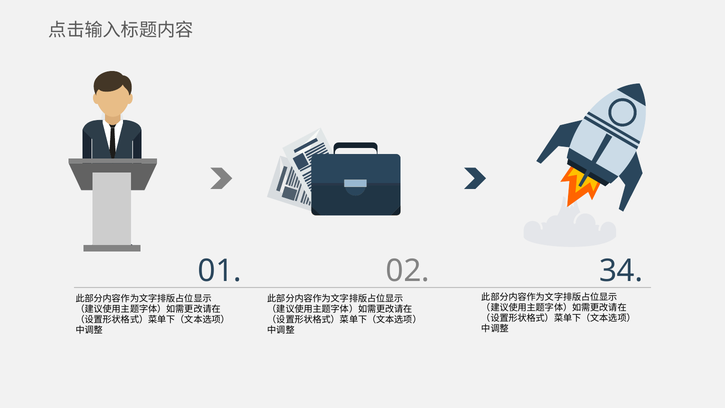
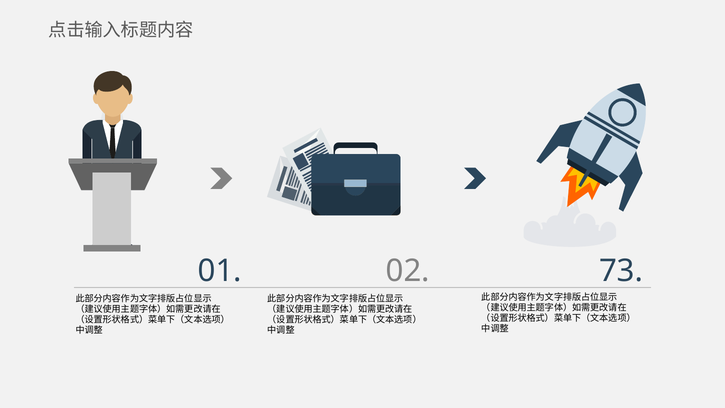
34: 34 -> 73
